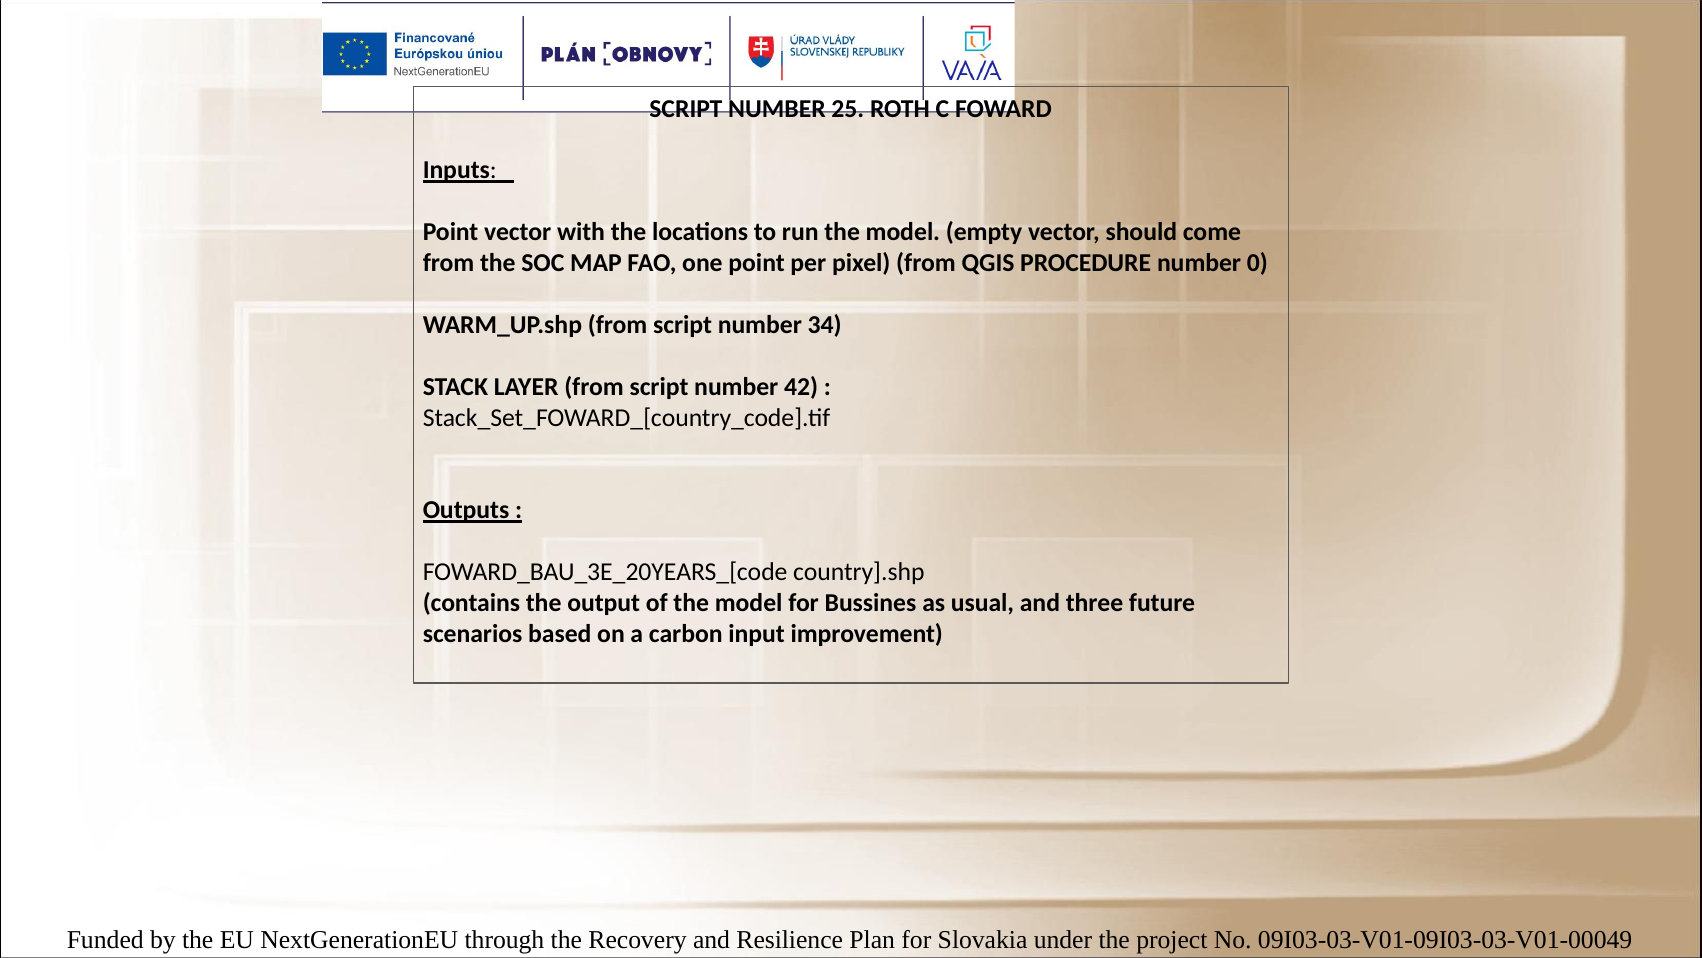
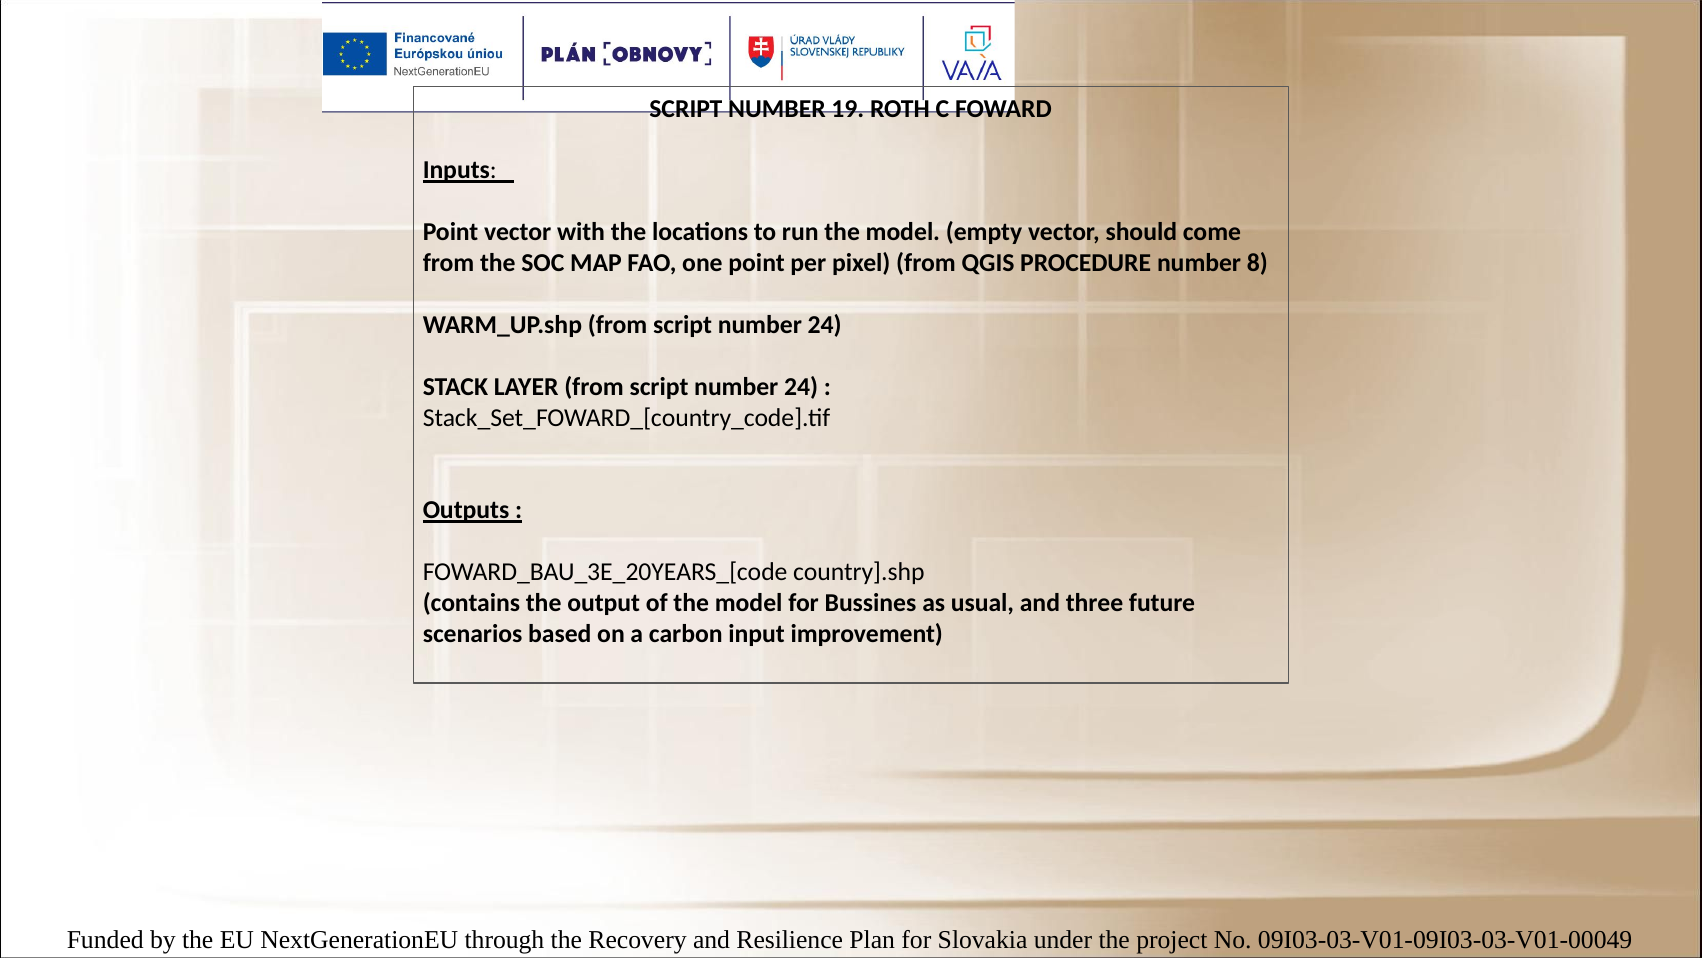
25: 25 -> 19
0: 0 -> 8
34 at (825, 325): 34 -> 24
42 at (801, 386): 42 -> 24
